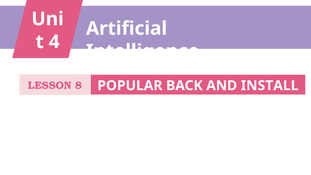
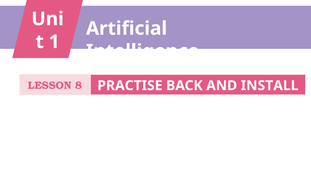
4: 4 -> 1
POPULAR: POPULAR -> PRACTISE
